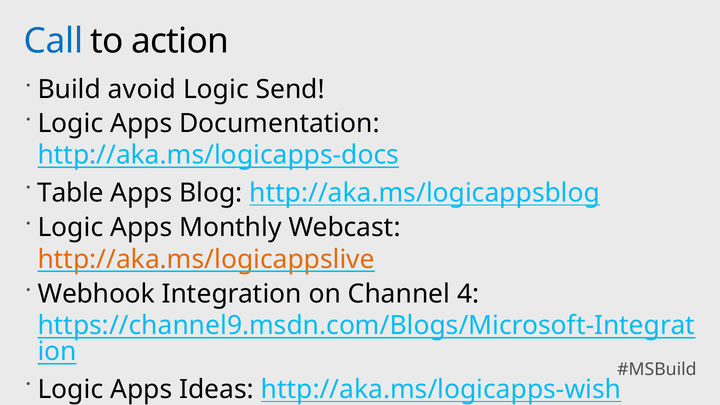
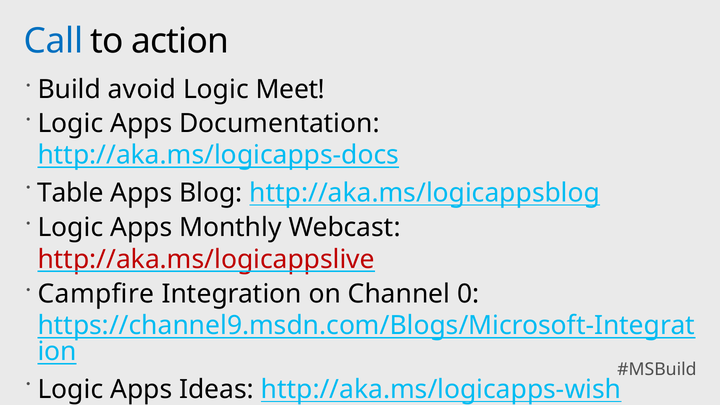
Send: Send -> Meet
http://aka.ms/logicappslive colour: orange -> red
Webhook: Webhook -> Campfire
4: 4 -> 0
